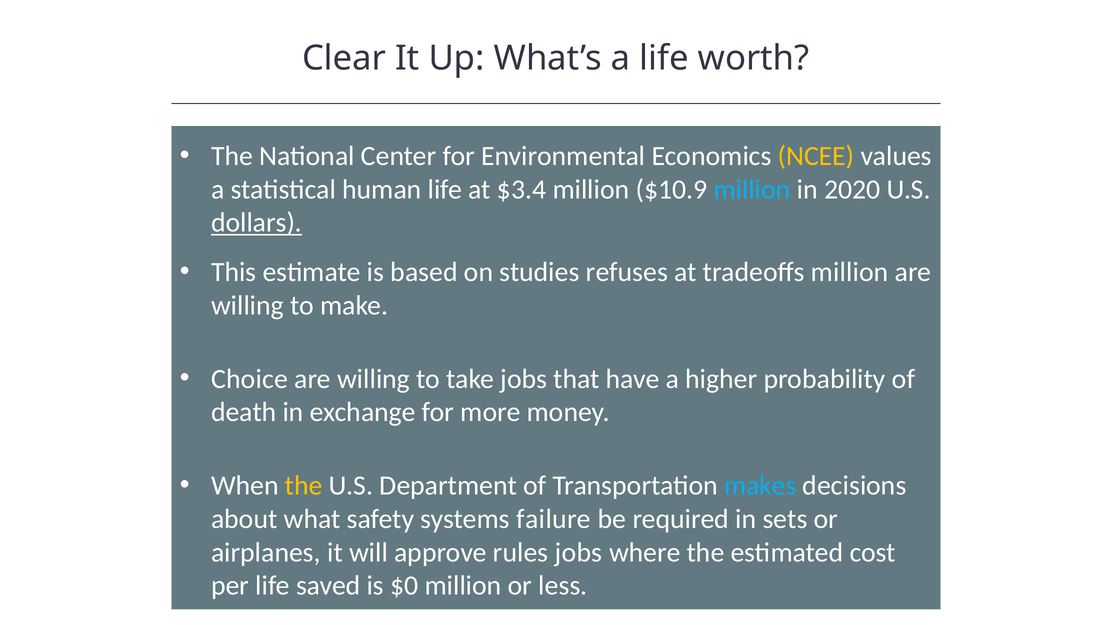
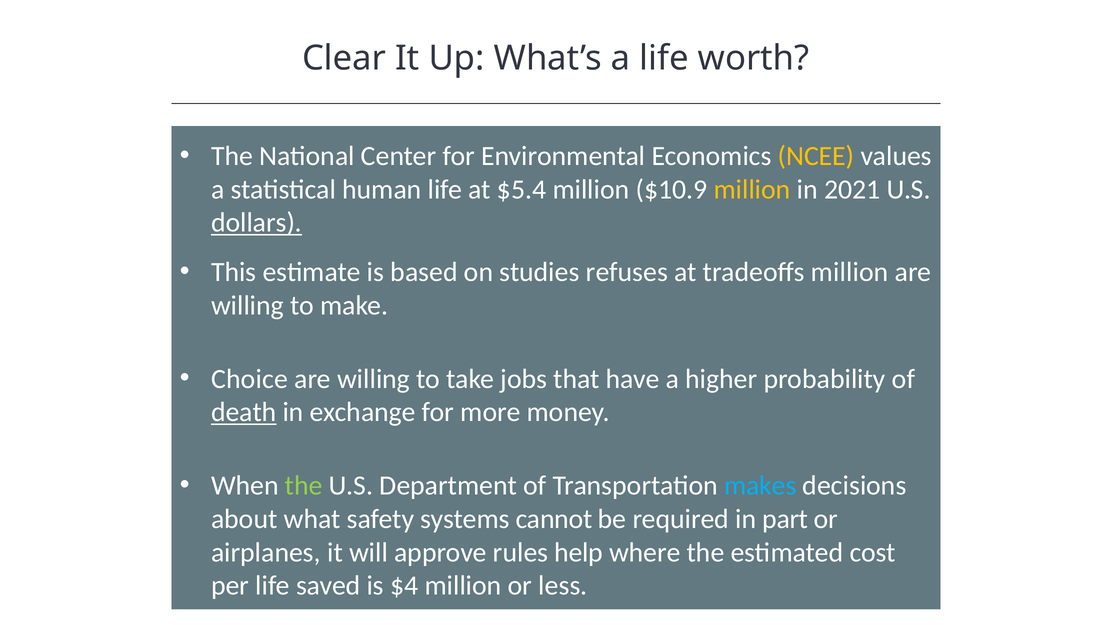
$3.4: $3.4 -> $5.4
million at (752, 190) colour: light blue -> yellow
2020: 2020 -> 2021
death underline: none -> present
the at (304, 486) colour: yellow -> light green
failure: failure -> cannot
sets: sets -> part
rules jobs: jobs -> help
$0: $0 -> $4
